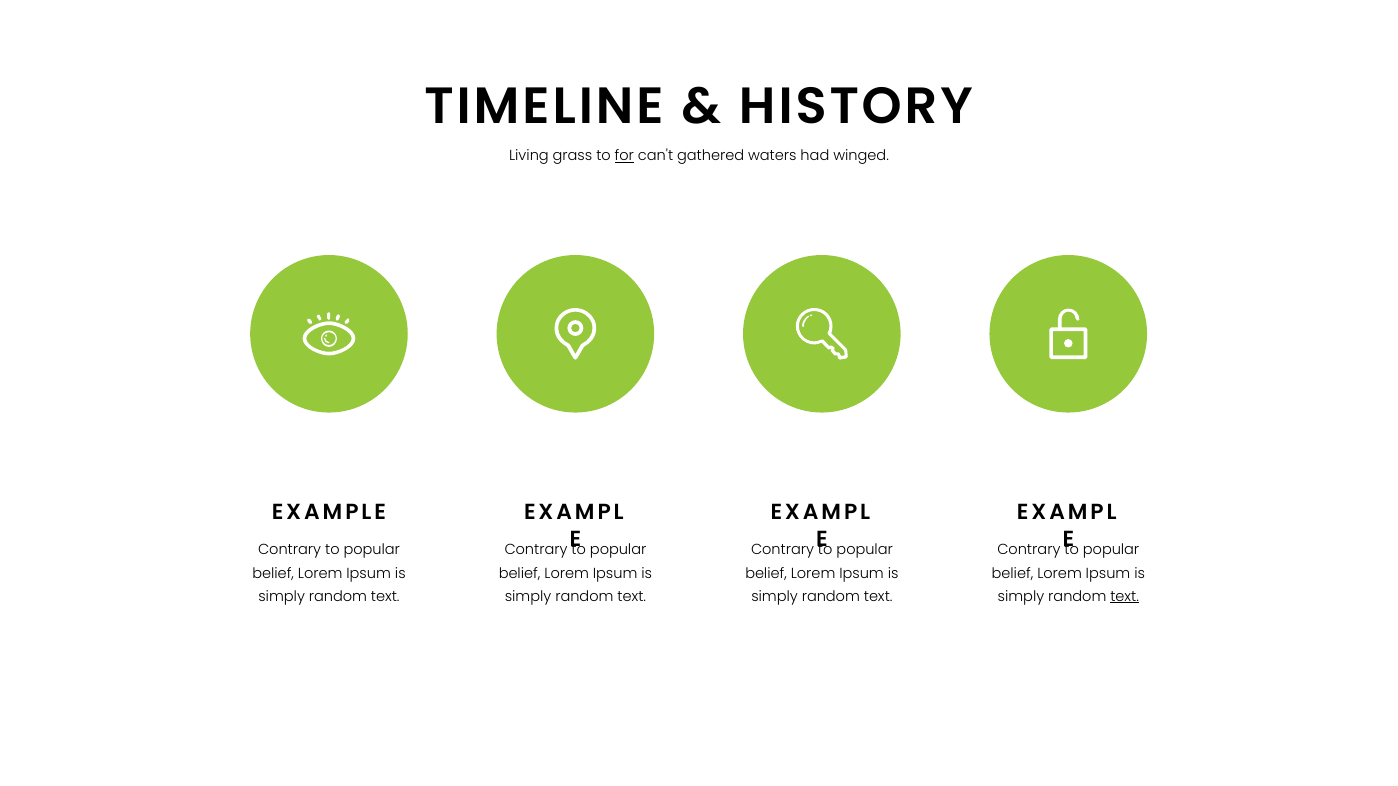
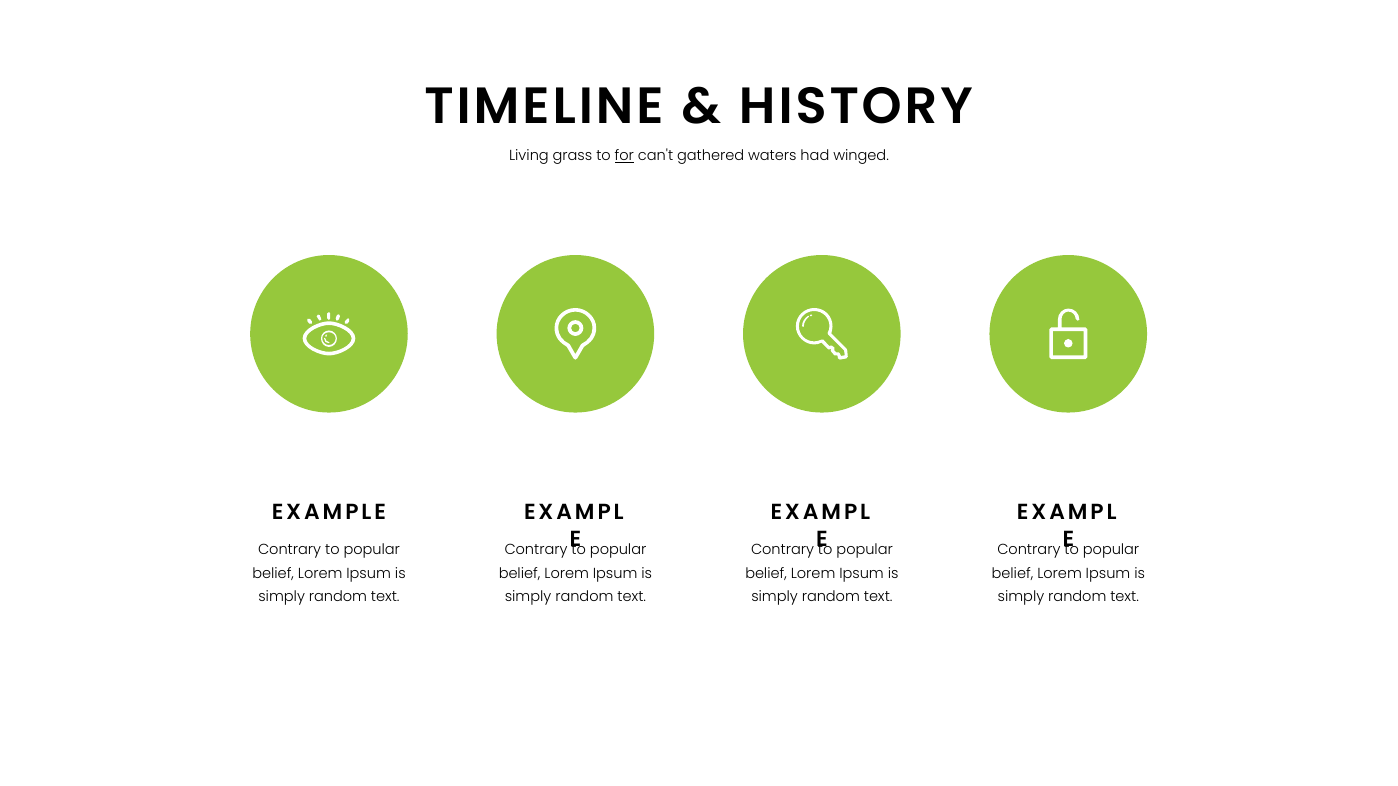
text at (1125, 597) underline: present -> none
